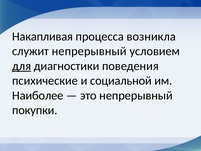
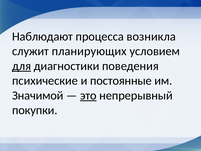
Накапливая: Накапливая -> Наблюдают
служит непрерывный: непрерывный -> планирующих
социальной: социальной -> постоянные
Наиболее: Наиболее -> Значимой
это underline: none -> present
